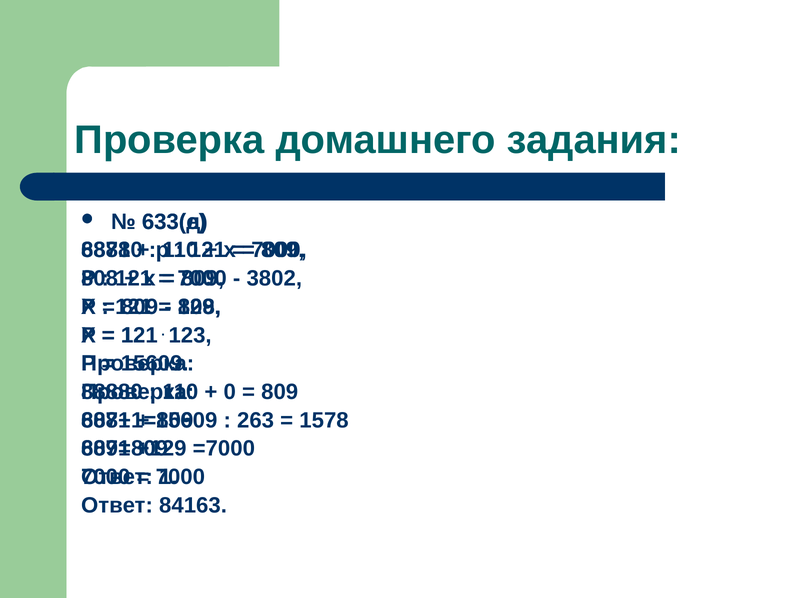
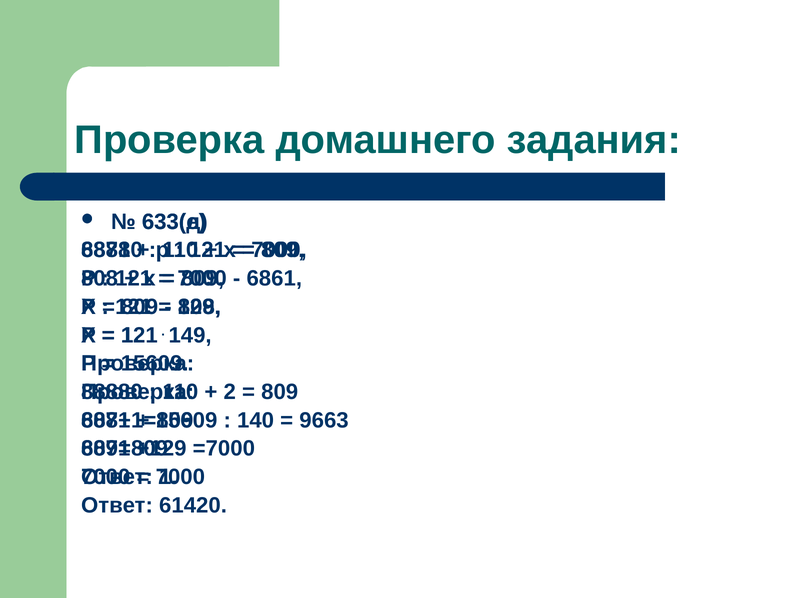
3802: 3802 -> 6861
123: 123 -> 149
0: 0 -> 2
263: 263 -> 140
1578: 1578 -> 9663
84163: 84163 -> 61420
